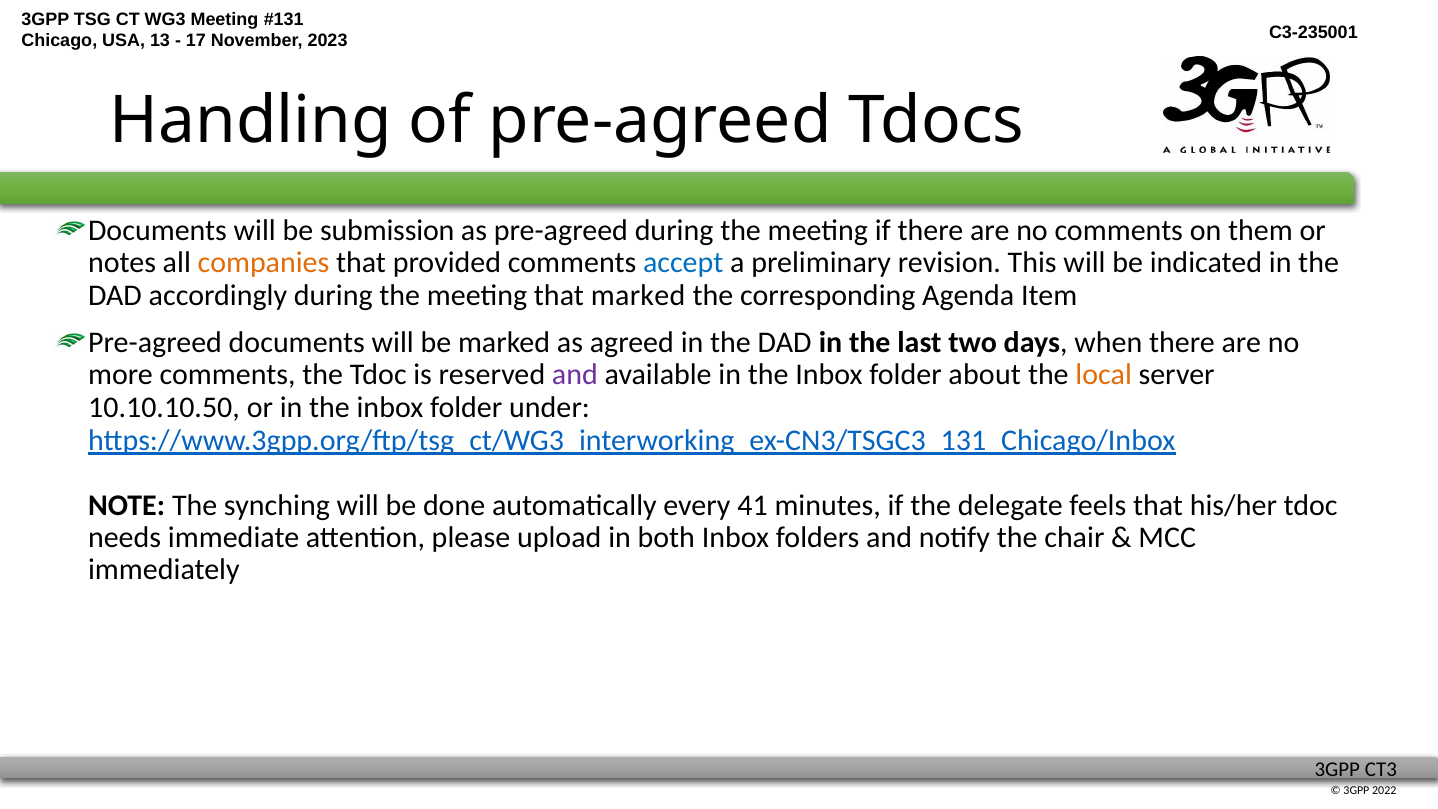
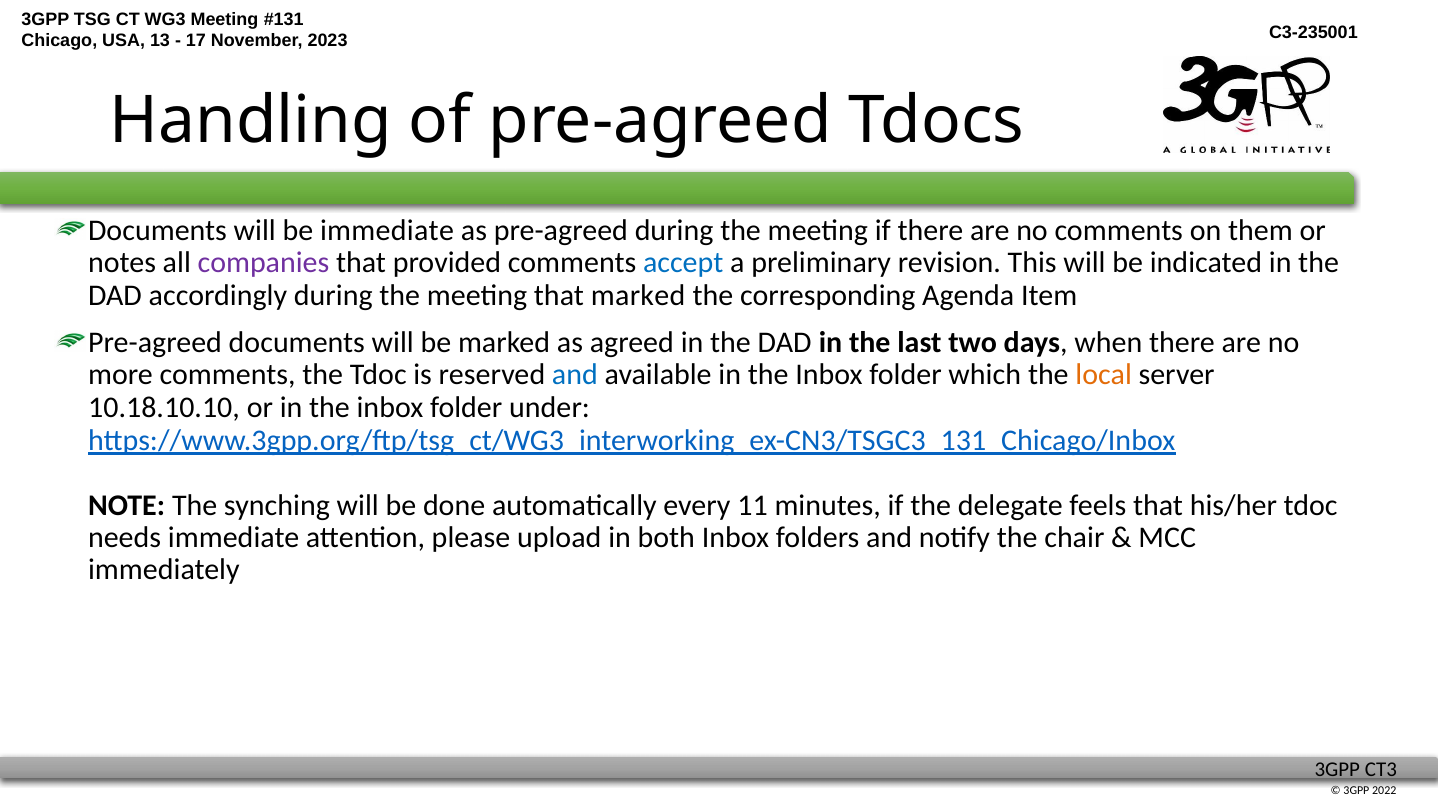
be submission: submission -> immediate
companies colour: orange -> purple
and at (575, 375) colour: purple -> blue
about: about -> which
10.10.10.50: 10.10.10.50 -> 10.18.10.10
41: 41 -> 11
